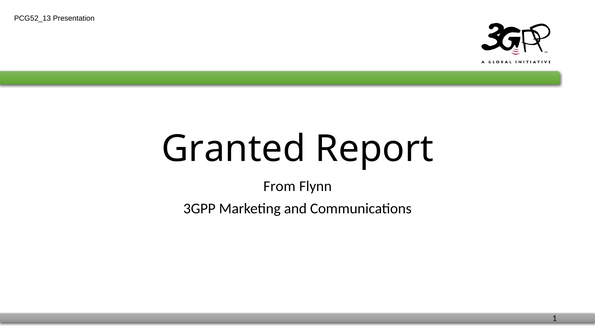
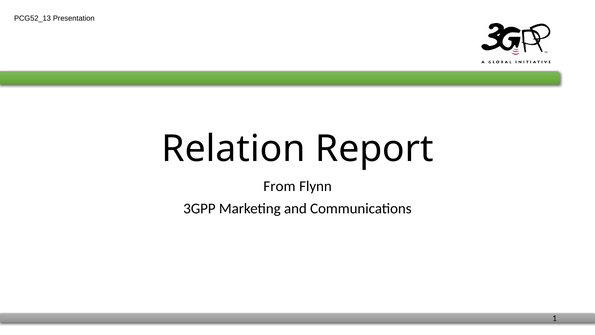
Granted: Granted -> Relation
